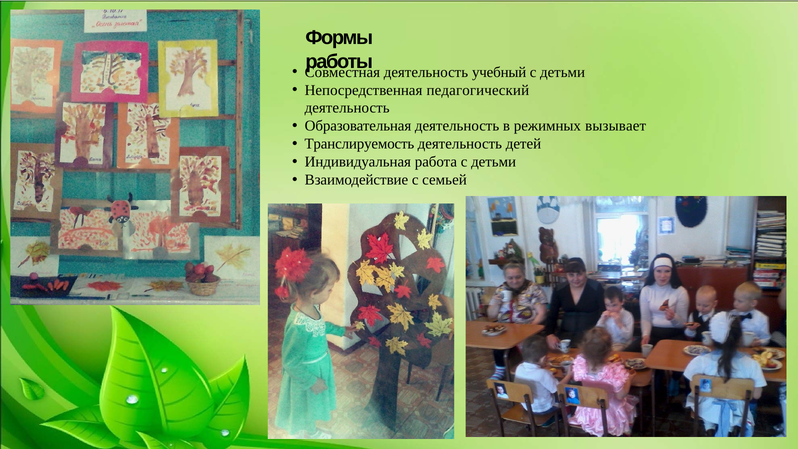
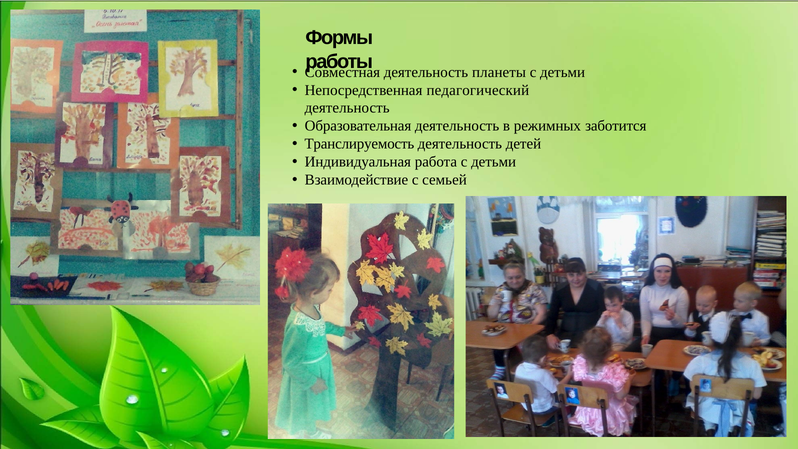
учебный: учебный -> планеты
вызывает: вызывает -> заботится
